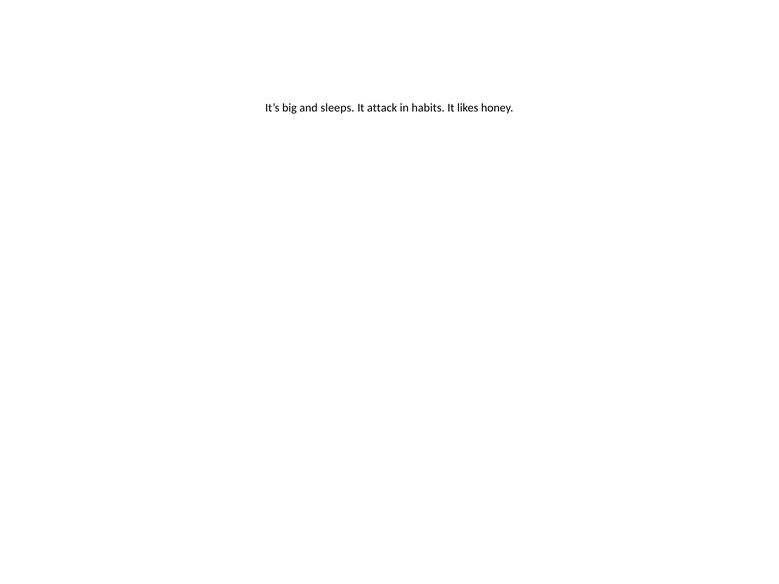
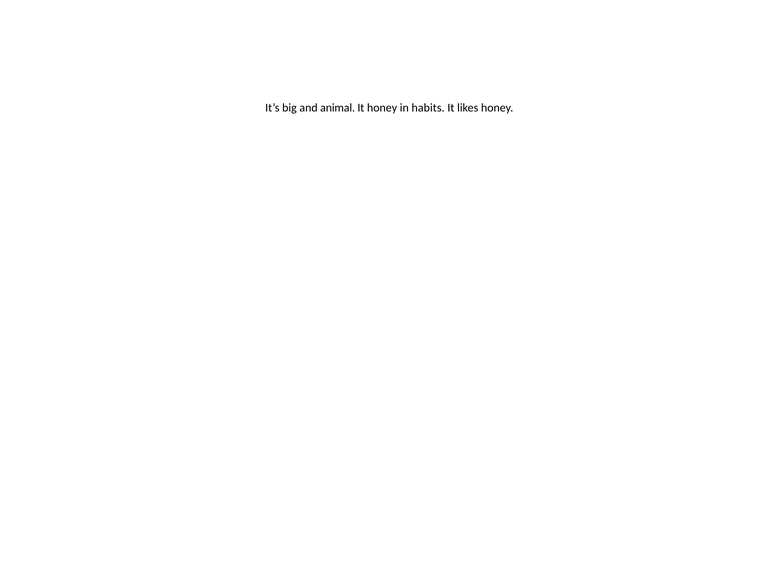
sleeps: sleeps -> animal
It attack: attack -> honey
